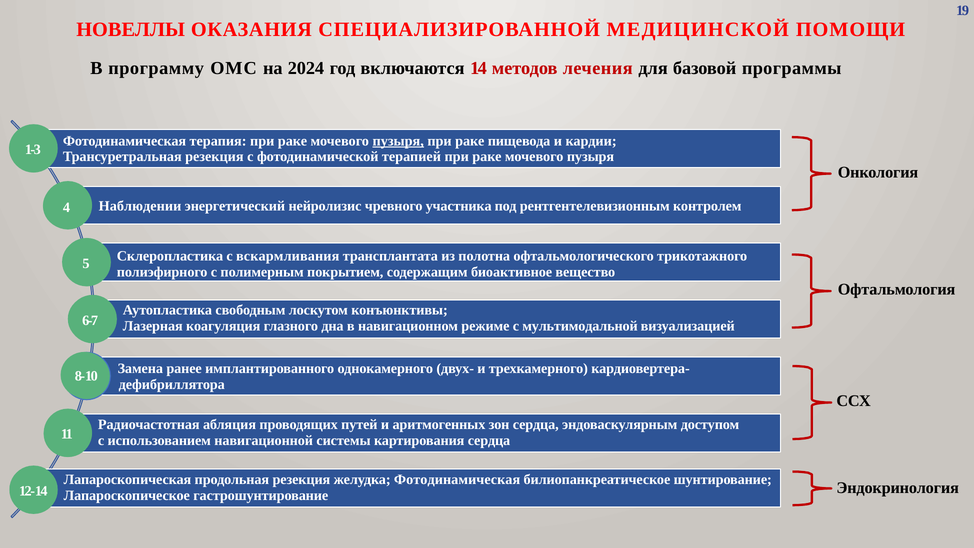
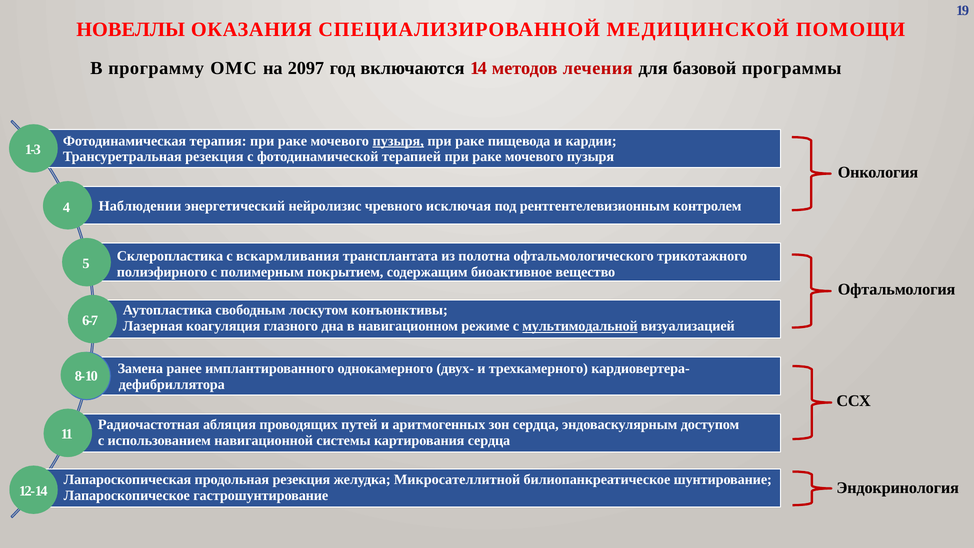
2024: 2024 -> 2097
участника: участника -> исключая
мультимодальной underline: none -> present
желудка Фотодинамическая: Фотодинамическая -> Микросателлитной
